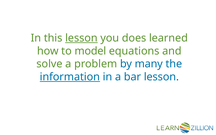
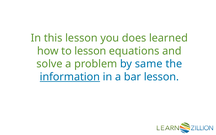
lesson at (81, 38) underline: present -> none
to model: model -> lesson
many: many -> same
